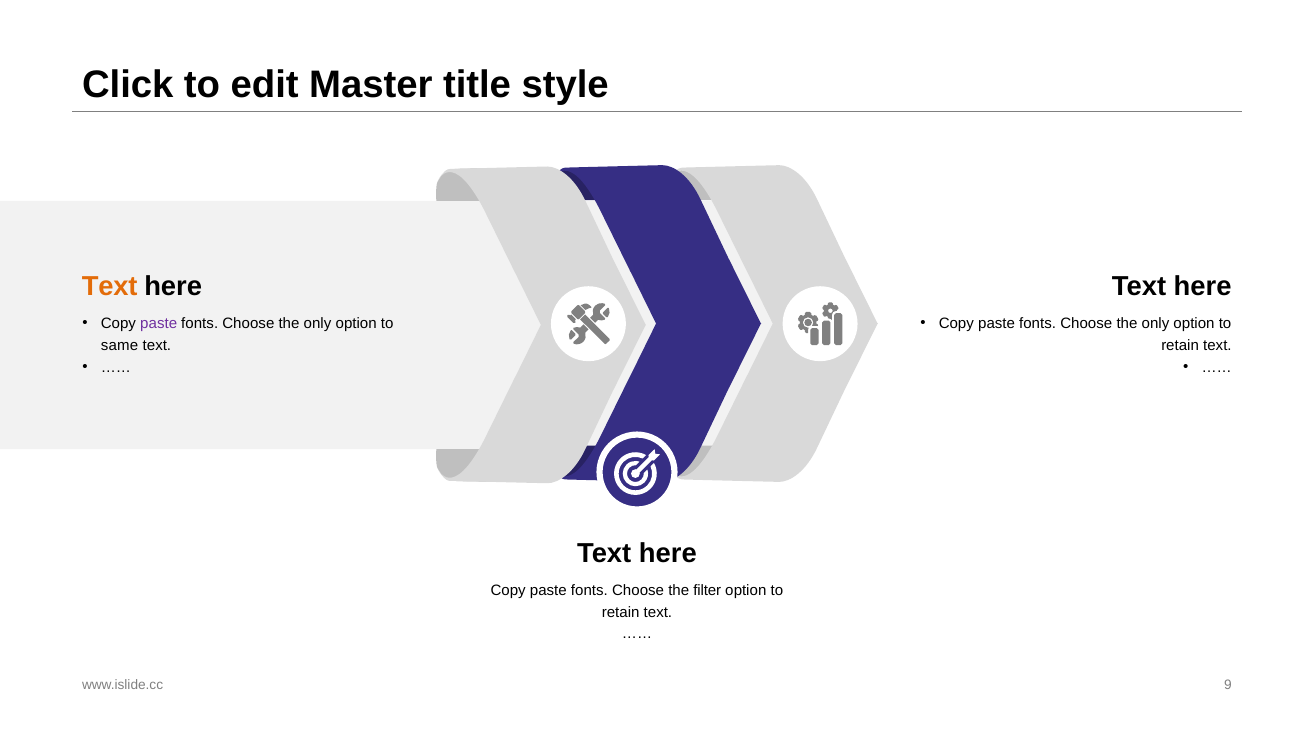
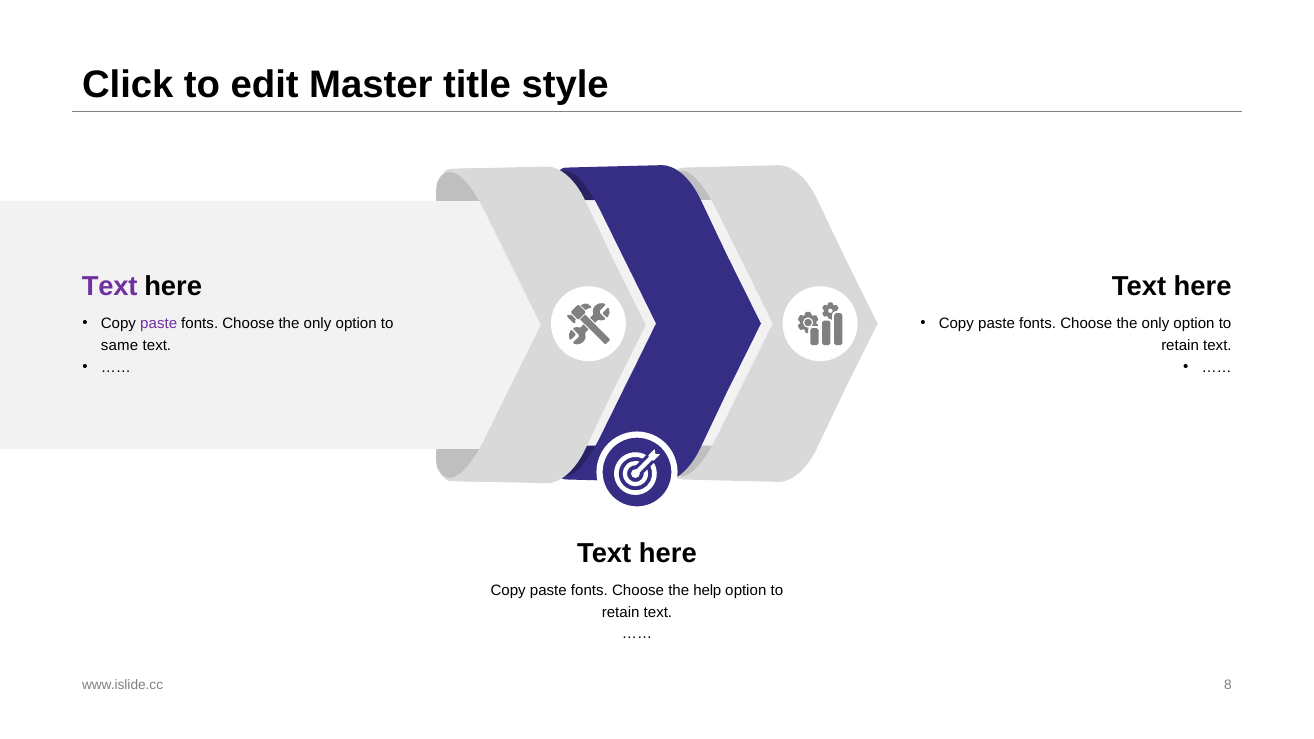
Text at (110, 287) colour: orange -> purple
filter: filter -> help
9: 9 -> 8
